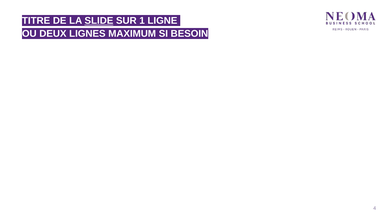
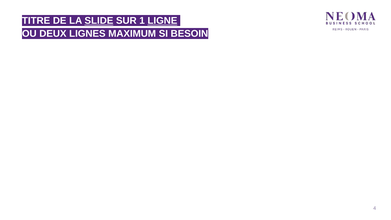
LIGNE underline: none -> present
